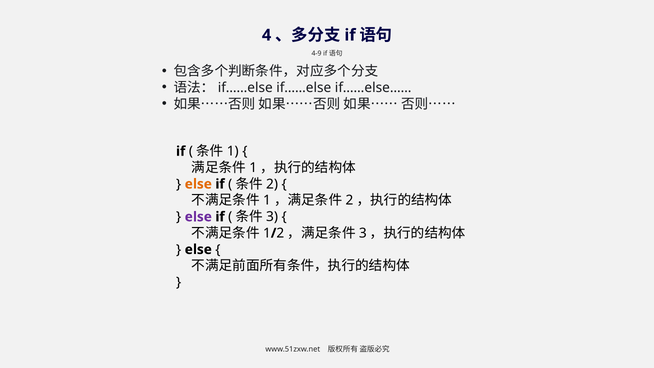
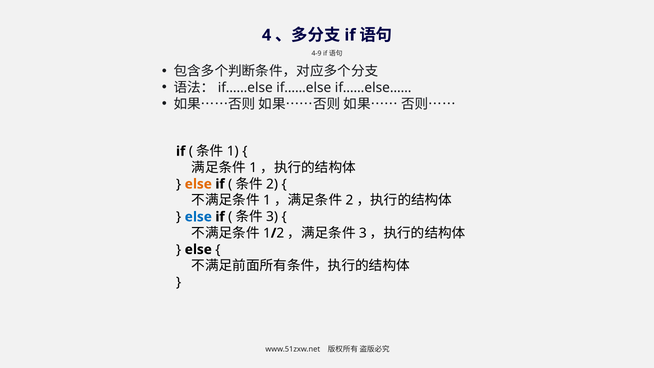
else at (198, 217) colour: purple -> blue
